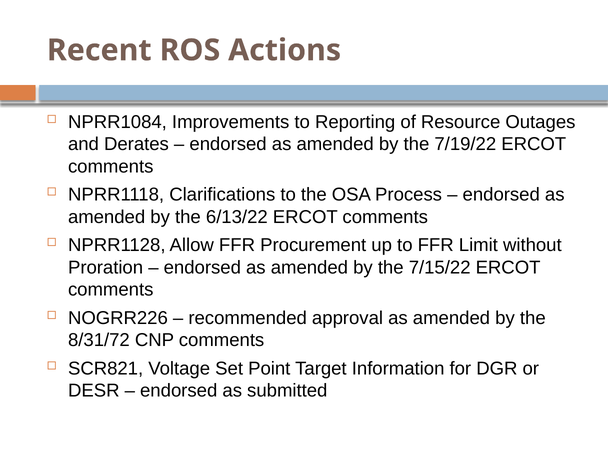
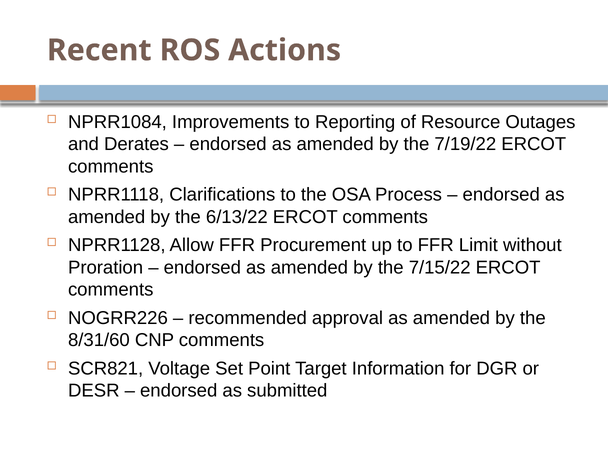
8/31/72: 8/31/72 -> 8/31/60
